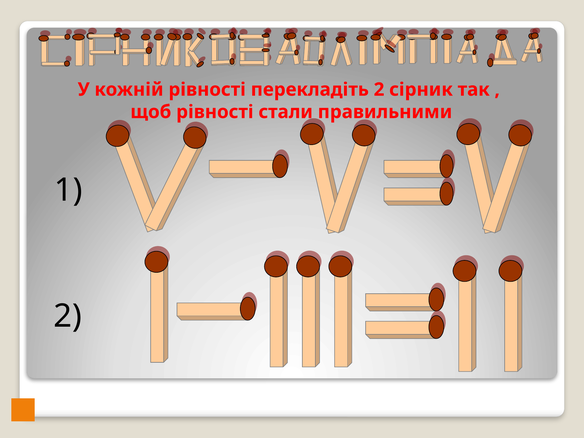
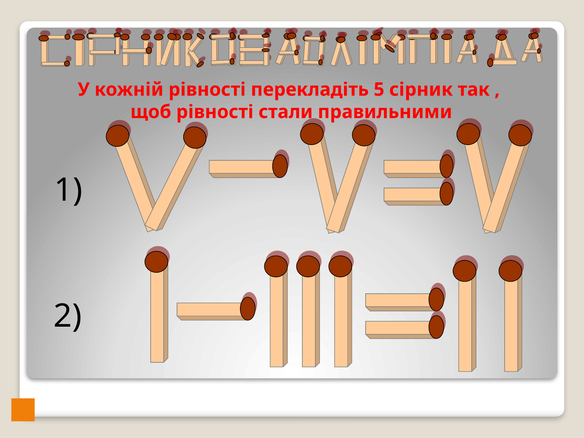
перекладіть 2: 2 -> 5
